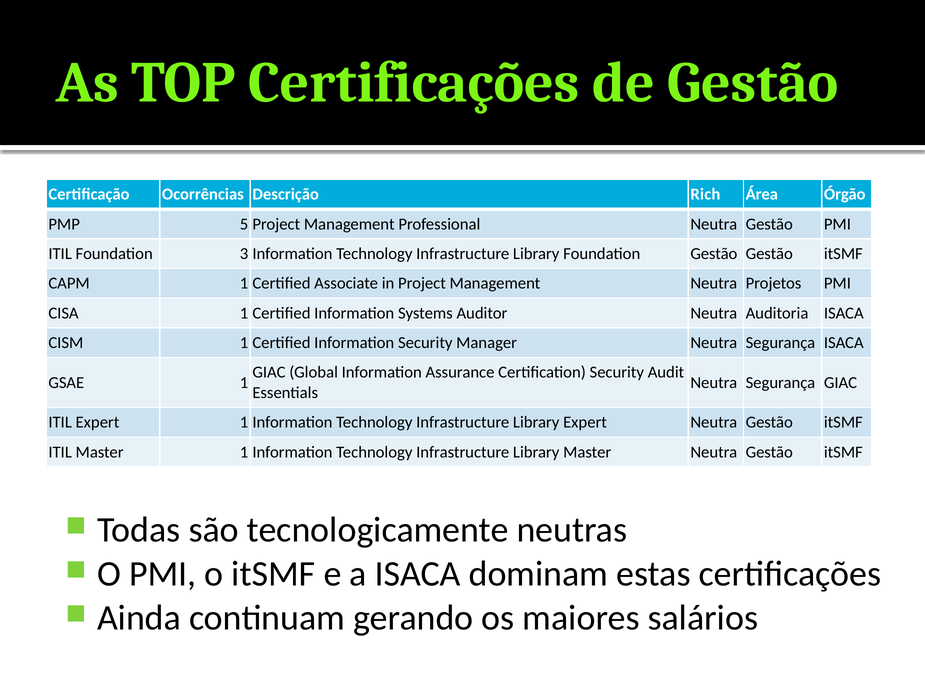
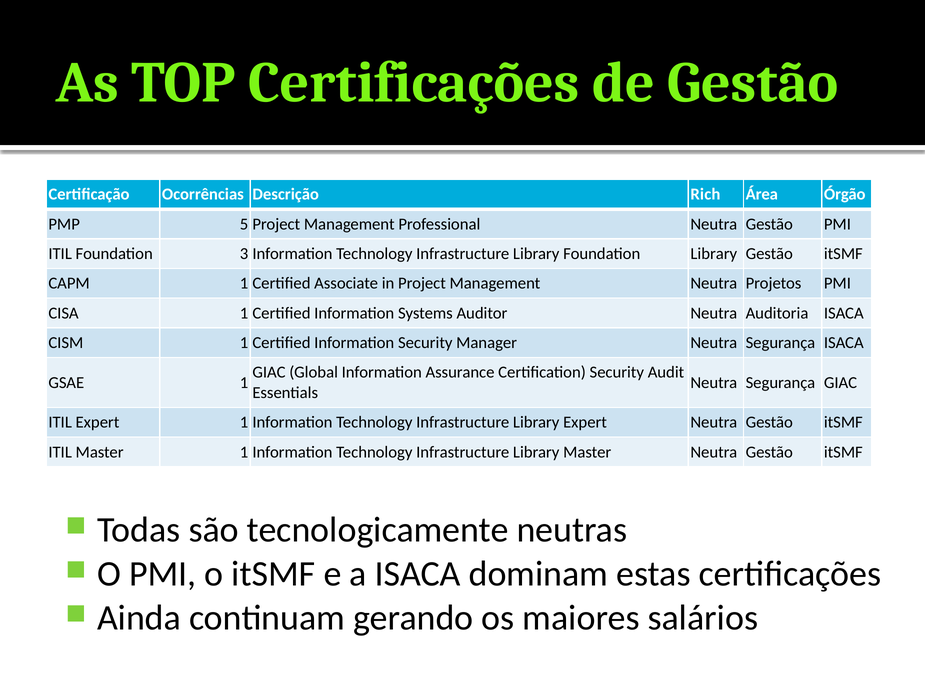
Foundation Gestão: Gestão -> Library
